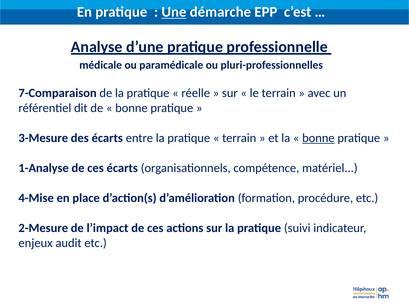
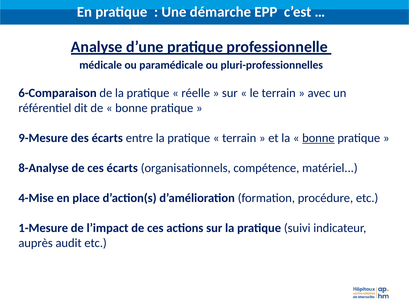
Une underline: present -> none
7-Comparaison: 7-Comparaison -> 6-Comparaison
3-Mesure: 3-Mesure -> 9-Mesure
1-Analyse: 1-Analyse -> 8-Analyse
2-Mesure: 2-Mesure -> 1-Mesure
enjeux: enjeux -> auprès
